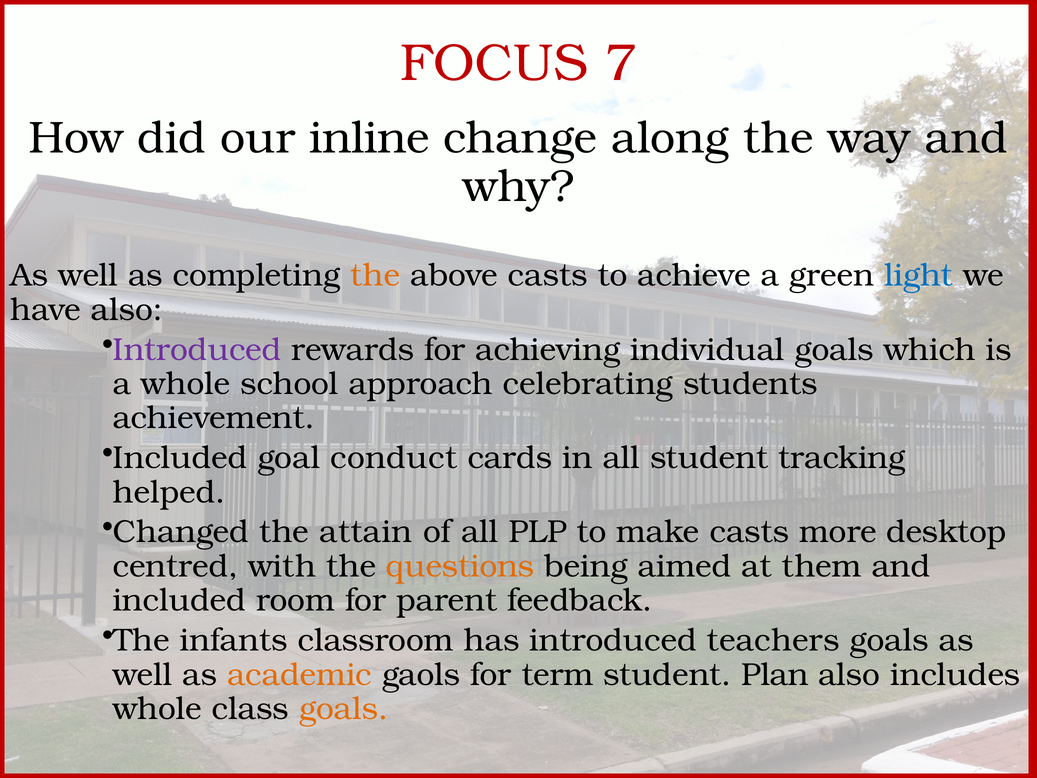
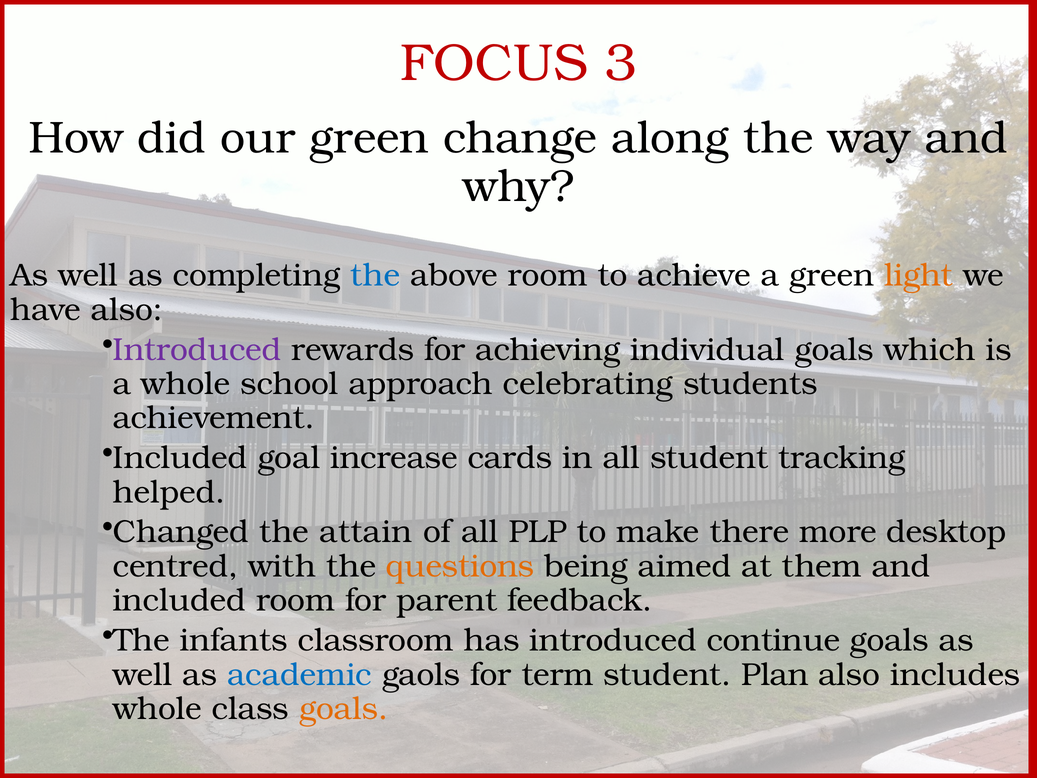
7: 7 -> 3
our inline: inline -> green
the at (375, 275) colour: orange -> blue
above casts: casts -> room
light colour: blue -> orange
conduct: conduct -> increase
make casts: casts -> there
teachers: teachers -> continue
academic colour: orange -> blue
